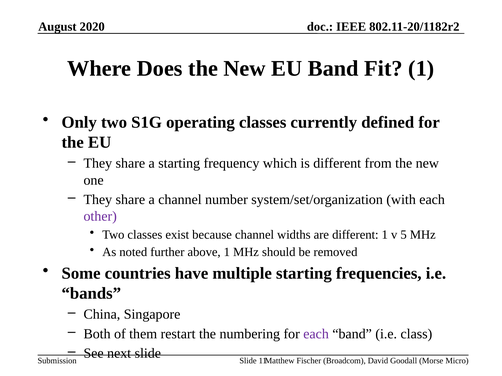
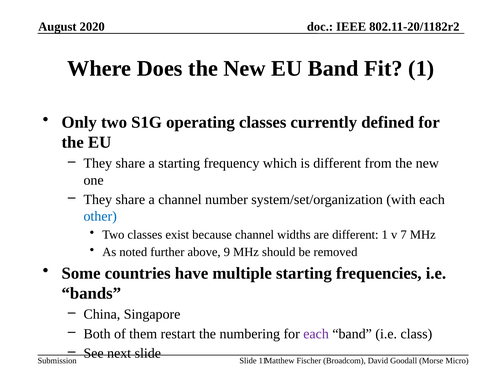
other colour: purple -> blue
5: 5 -> 7
above 1: 1 -> 9
